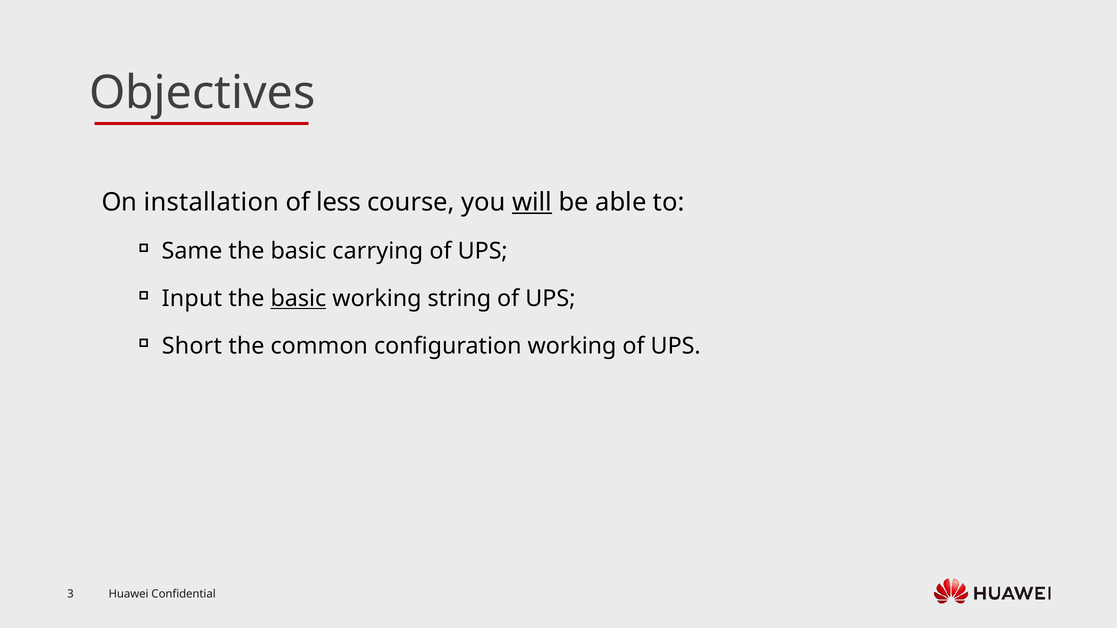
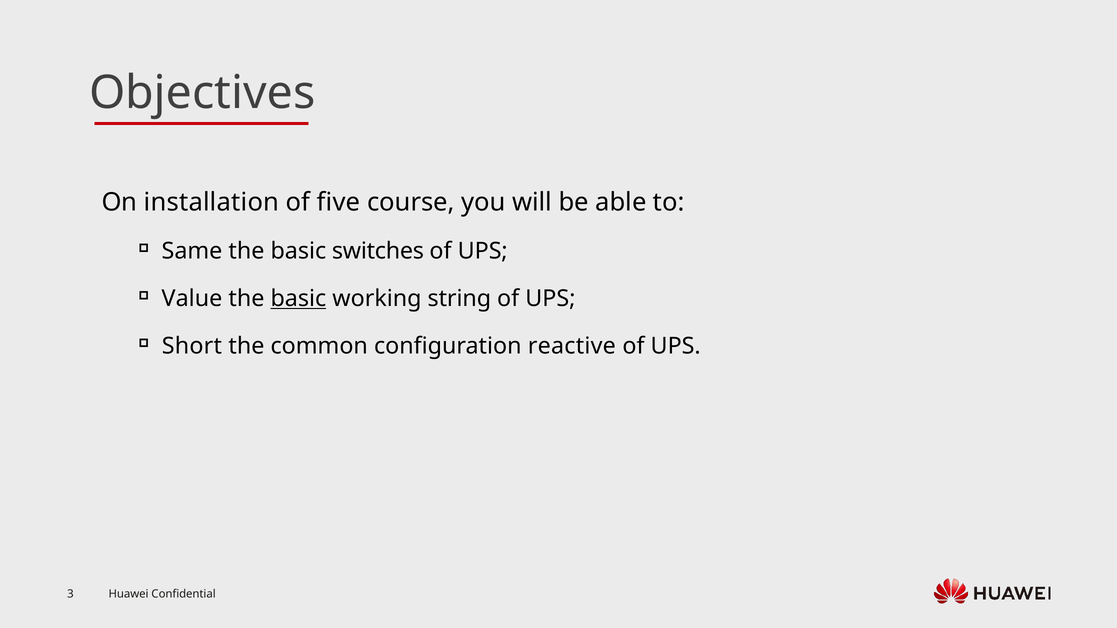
less: less -> five
will underline: present -> none
carrying: carrying -> switches
Input: Input -> Value
configuration working: working -> reactive
